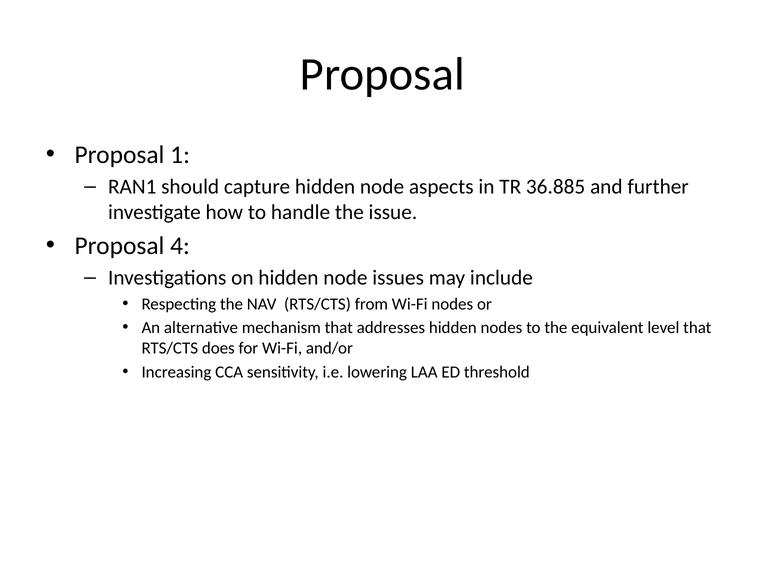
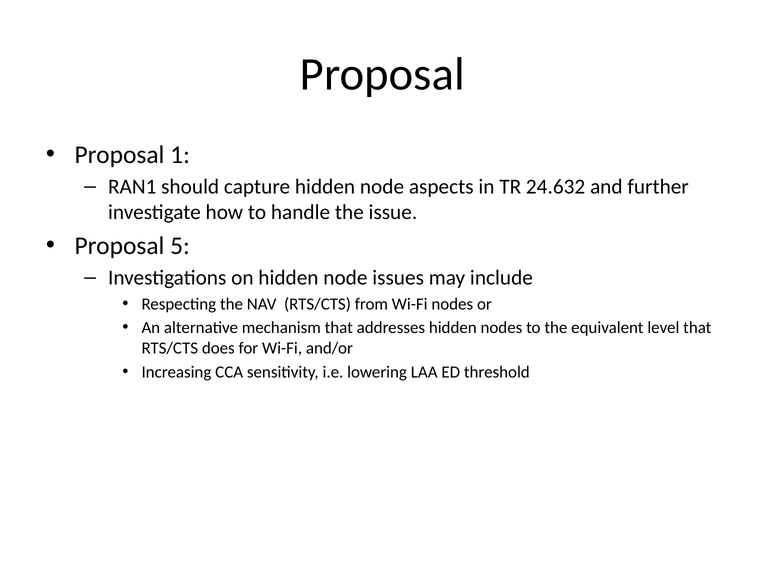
36.885: 36.885 -> 24.632
4: 4 -> 5
